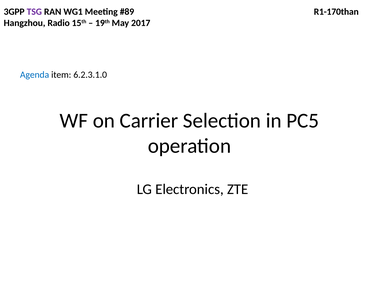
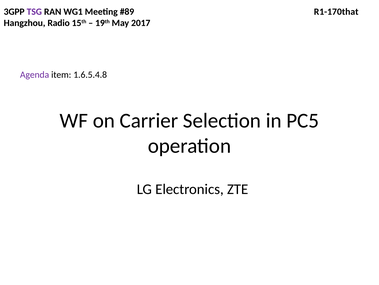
R1-170than: R1-170than -> R1-170that
Agenda colour: blue -> purple
6.2.3.1.0: 6.2.3.1.0 -> 1.6.5.4.8
